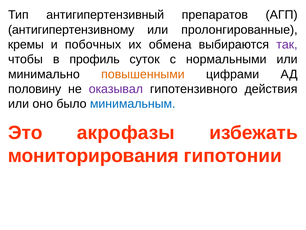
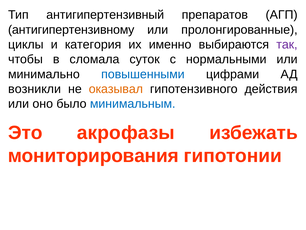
кремы: кремы -> циклы
побочных: побочных -> категория
обмена: обмена -> именно
профиль: профиль -> сломала
повышенными colour: orange -> blue
половину: половину -> возникли
оказывал colour: purple -> orange
